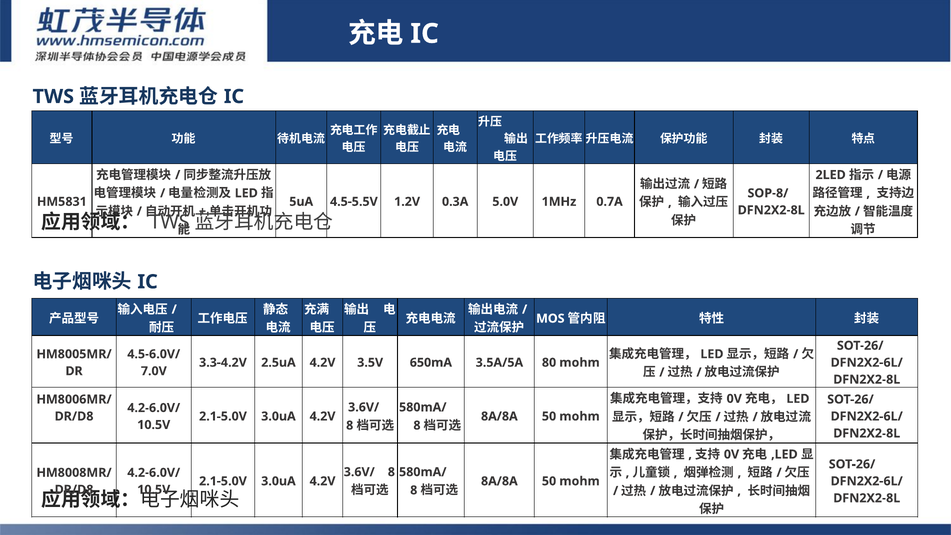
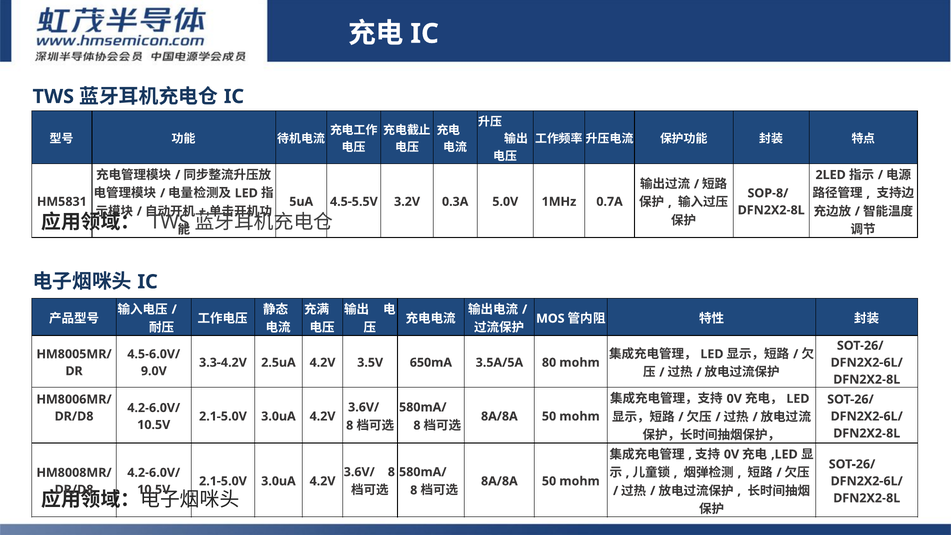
1.2V: 1.2V -> 3.2V
7.0V: 7.0V -> 9.0V
